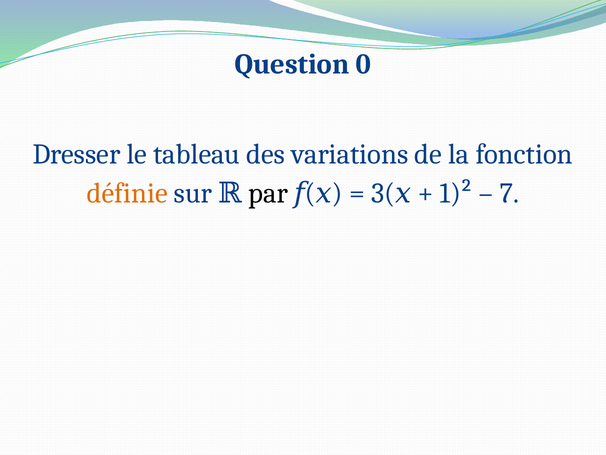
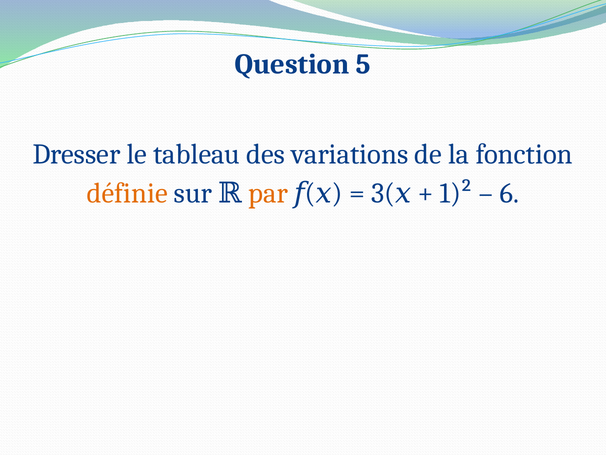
0: 0 -> 5
7: 7 -> 6
par colour: black -> orange
